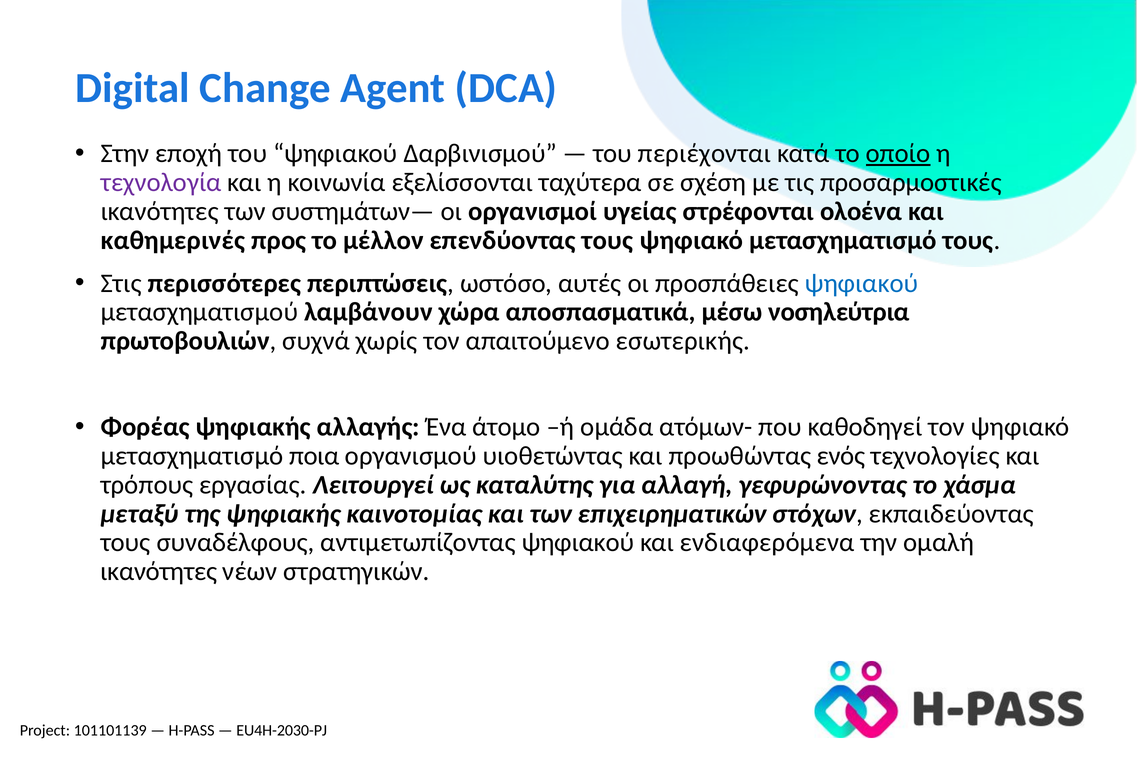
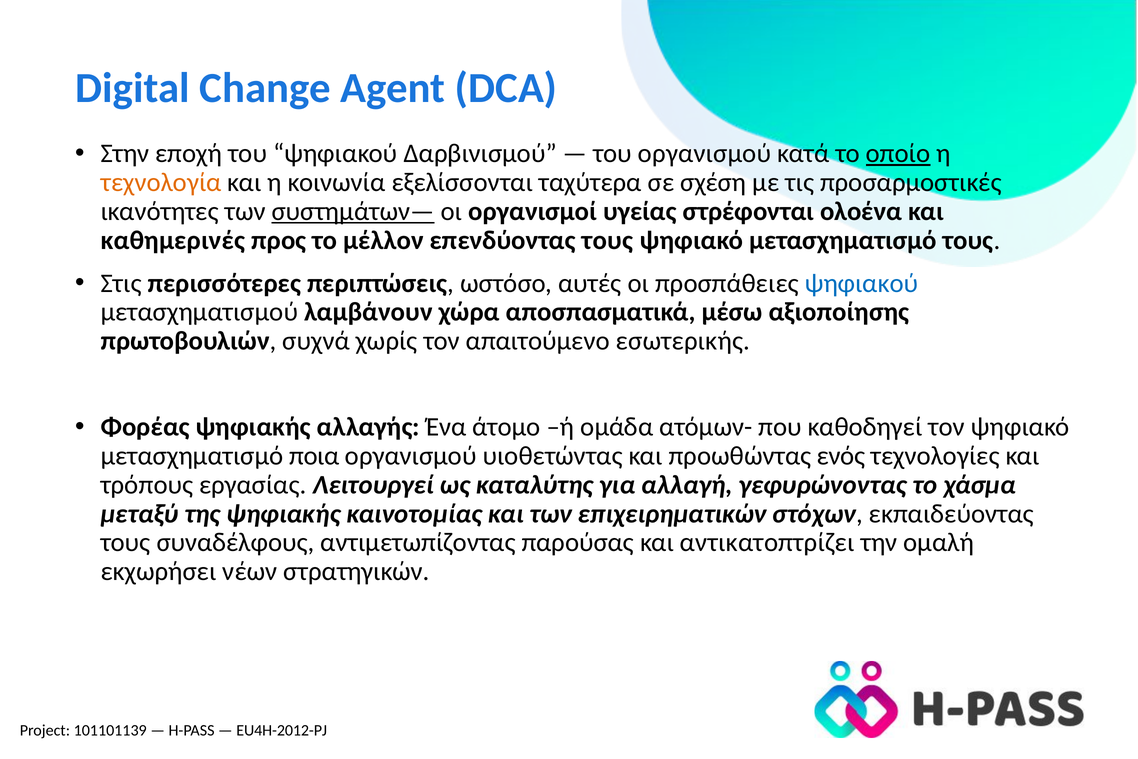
του περιέχονται: περιέχονται -> οργανισμού
τεχνολογία colour: purple -> orange
συστημάτων— underline: none -> present
νοσηλεύτρια: νοσηλεύτρια -> αξιοποίησης
αντιμετωπίζοντας ψηφιακού: ψηφιακού -> παρούσας
ενδιαφερόμενα: ενδιαφερόμενα -> αντικατοπτρίζει
ικανότητες at (159, 571): ικανότητες -> εκχωρήσει
EU4H-2030-PJ: EU4H-2030-PJ -> EU4H-2012-PJ
